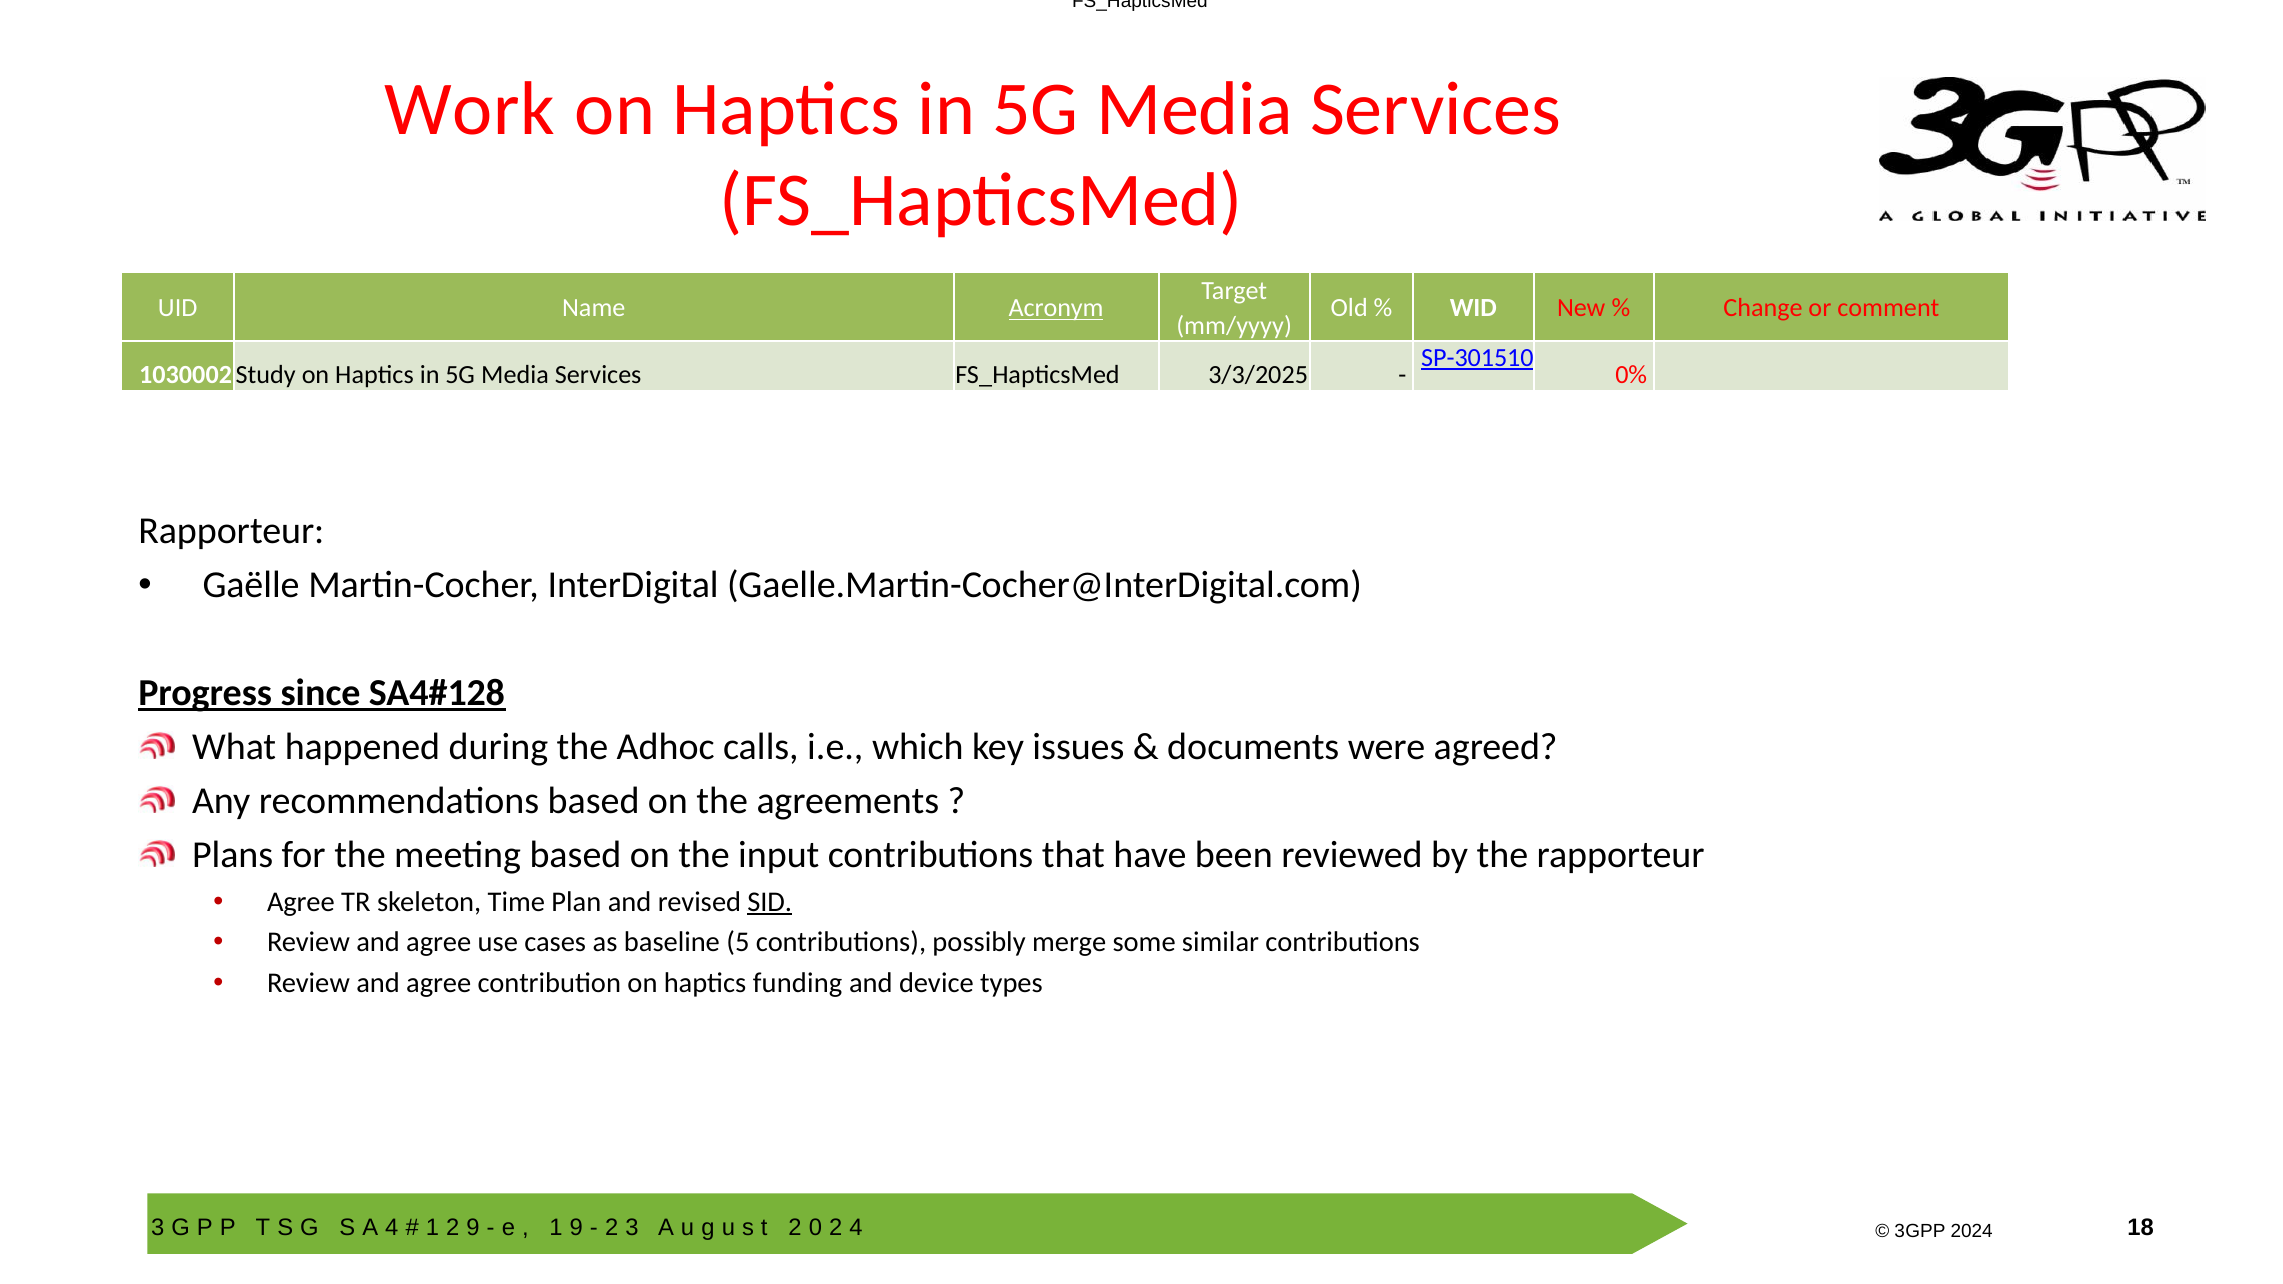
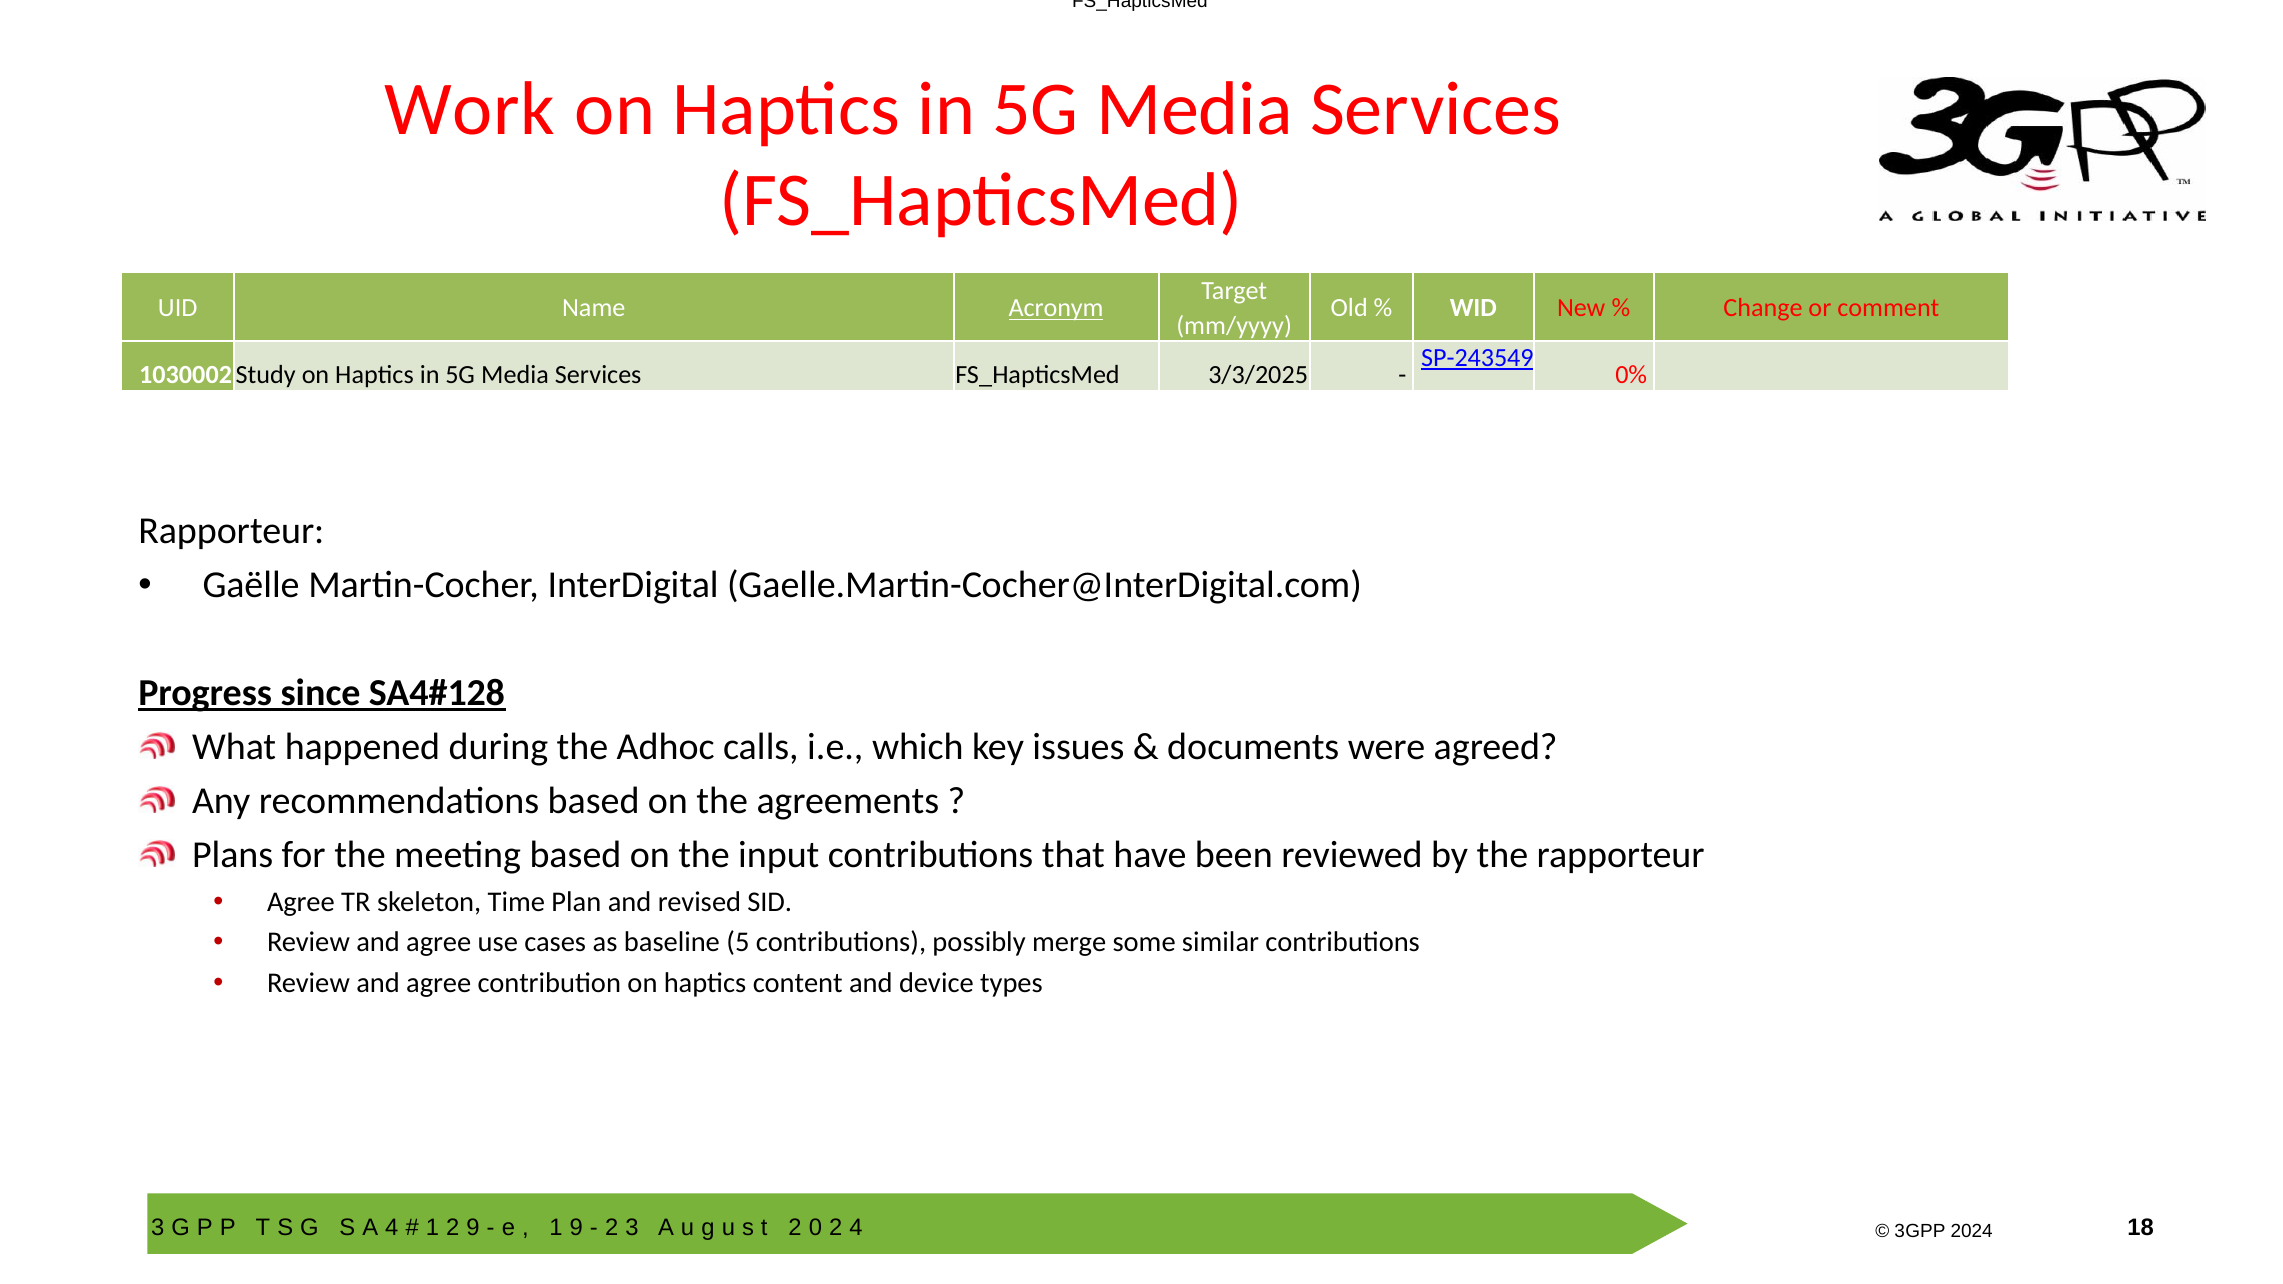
SP-301510: SP-301510 -> SP-243549
SID underline: present -> none
funding: funding -> content
